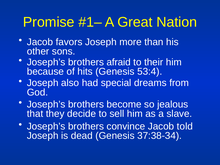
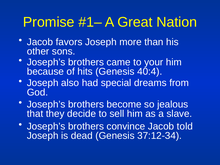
afraid: afraid -> came
their: their -> your
53:4: 53:4 -> 40:4
37:38-34: 37:38-34 -> 37:12-34
